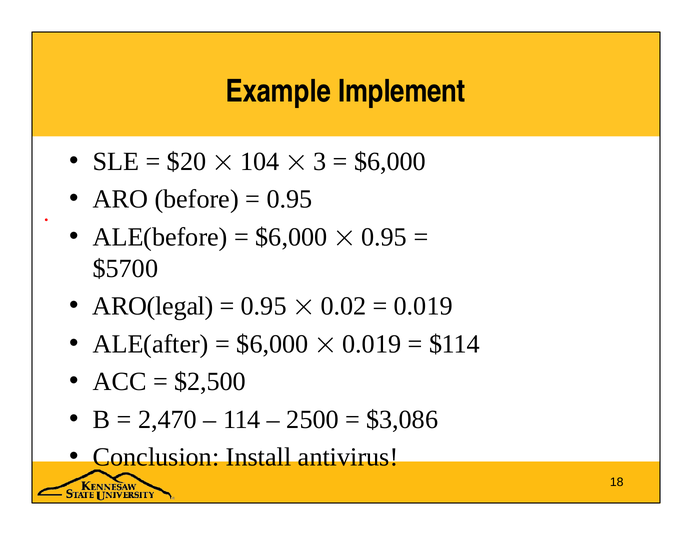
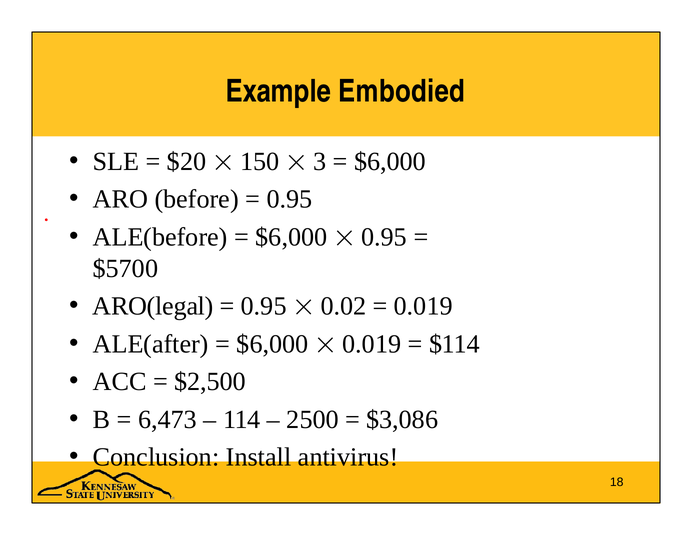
Implement: Implement -> Embodied
104: 104 -> 150
2,470: 2,470 -> 6,473
